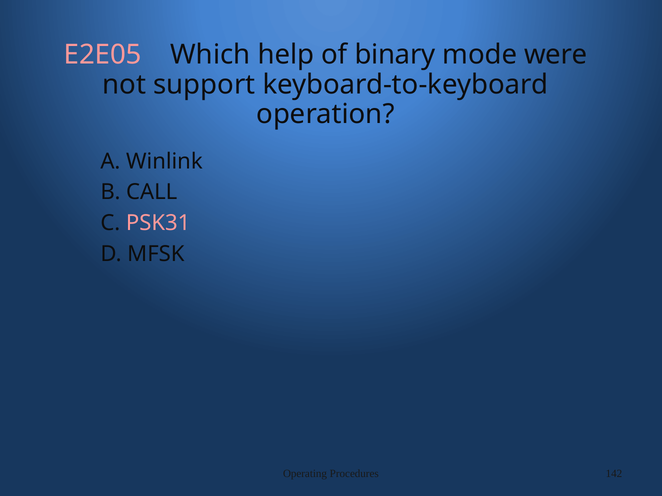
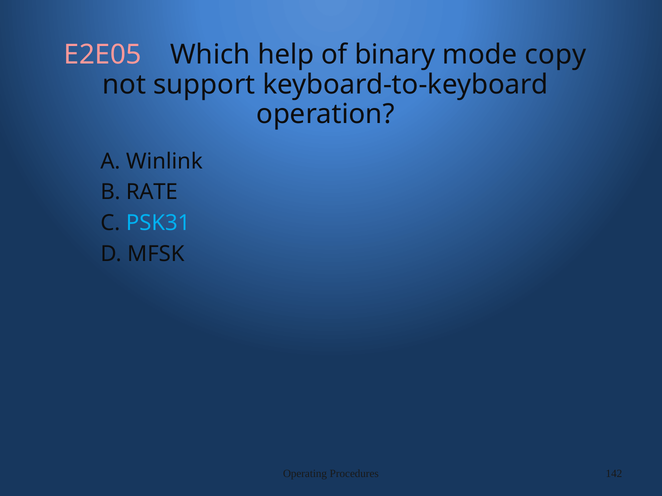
were: were -> copy
CALL: CALL -> RATE
PSK31 colour: pink -> light blue
